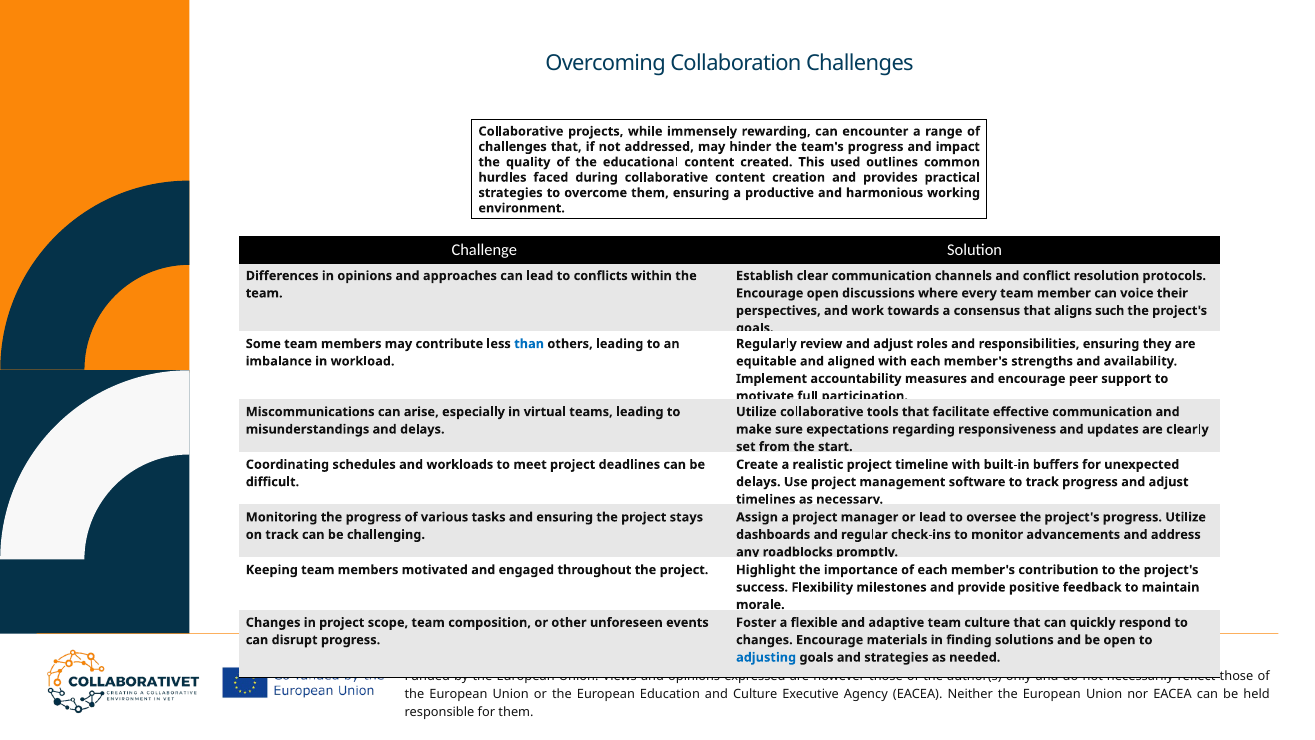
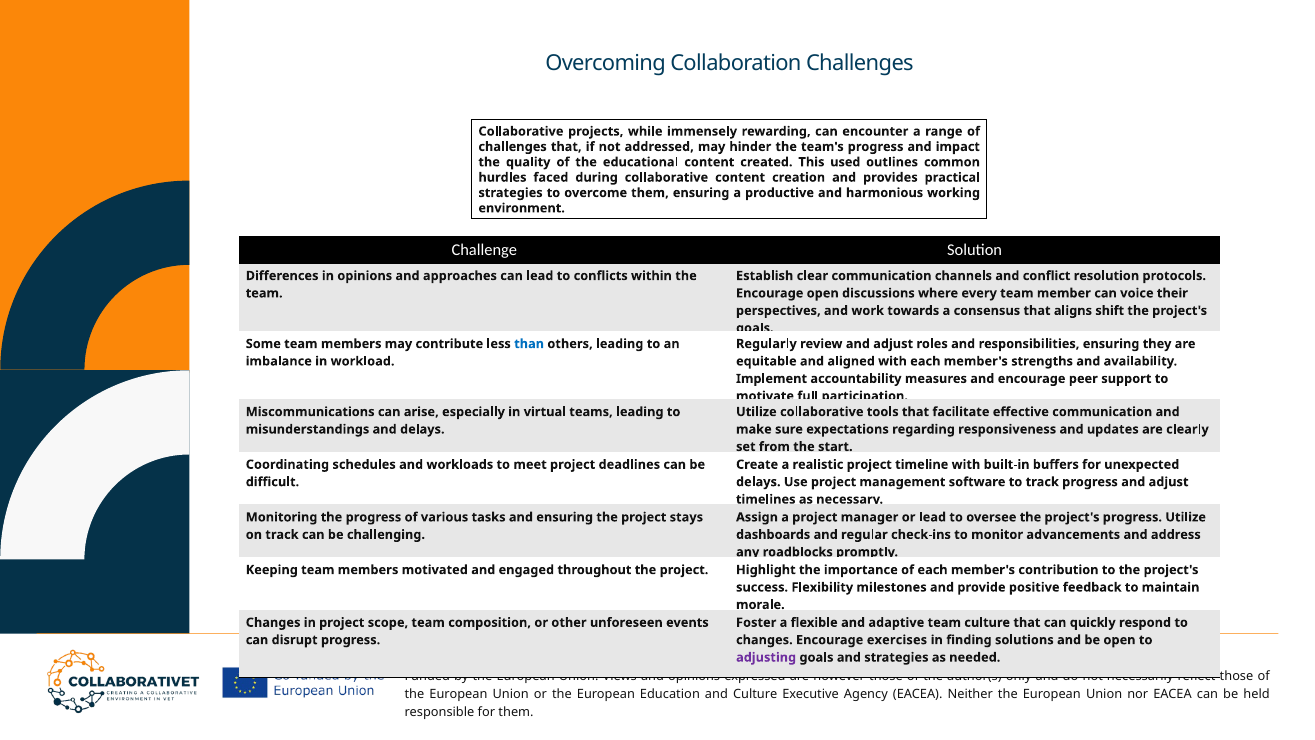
such: such -> shift
materials: materials -> exercises
adjusting colour: blue -> purple
